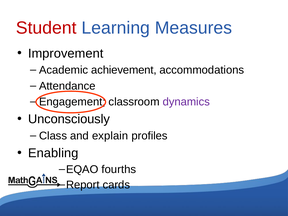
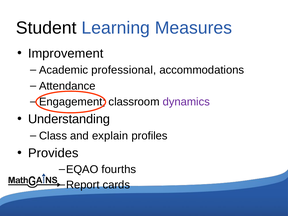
Student colour: red -> black
achievement: achievement -> professional
Unconsciously: Unconsciously -> Understanding
Enabling: Enabling -> Provides
